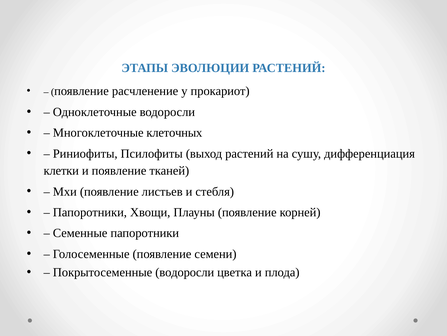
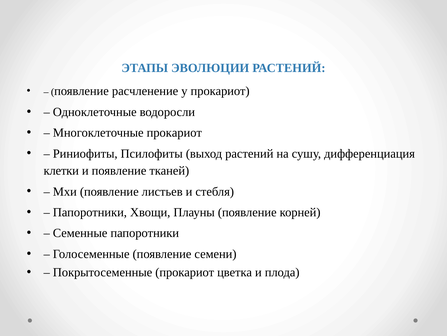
Многоклеточные клеточных: клеточных -> прокариот
Покрытосеменные водоросли: водоросли -> прокариот
